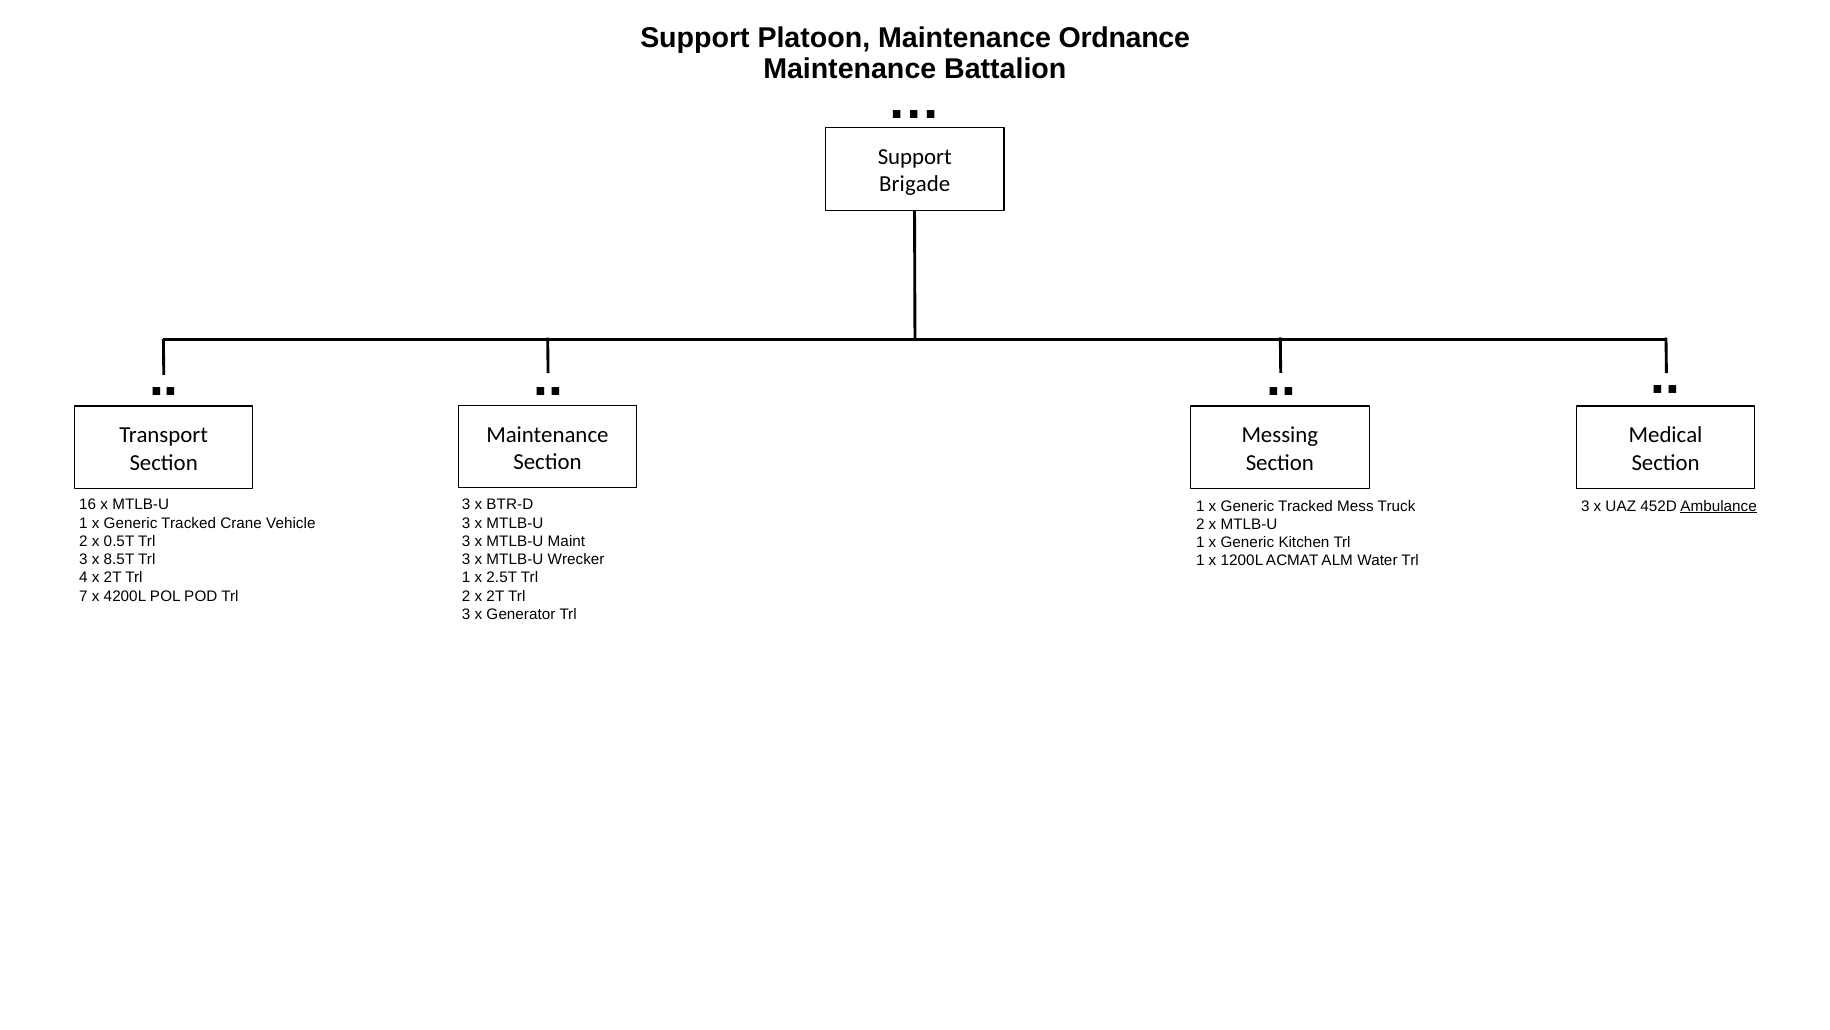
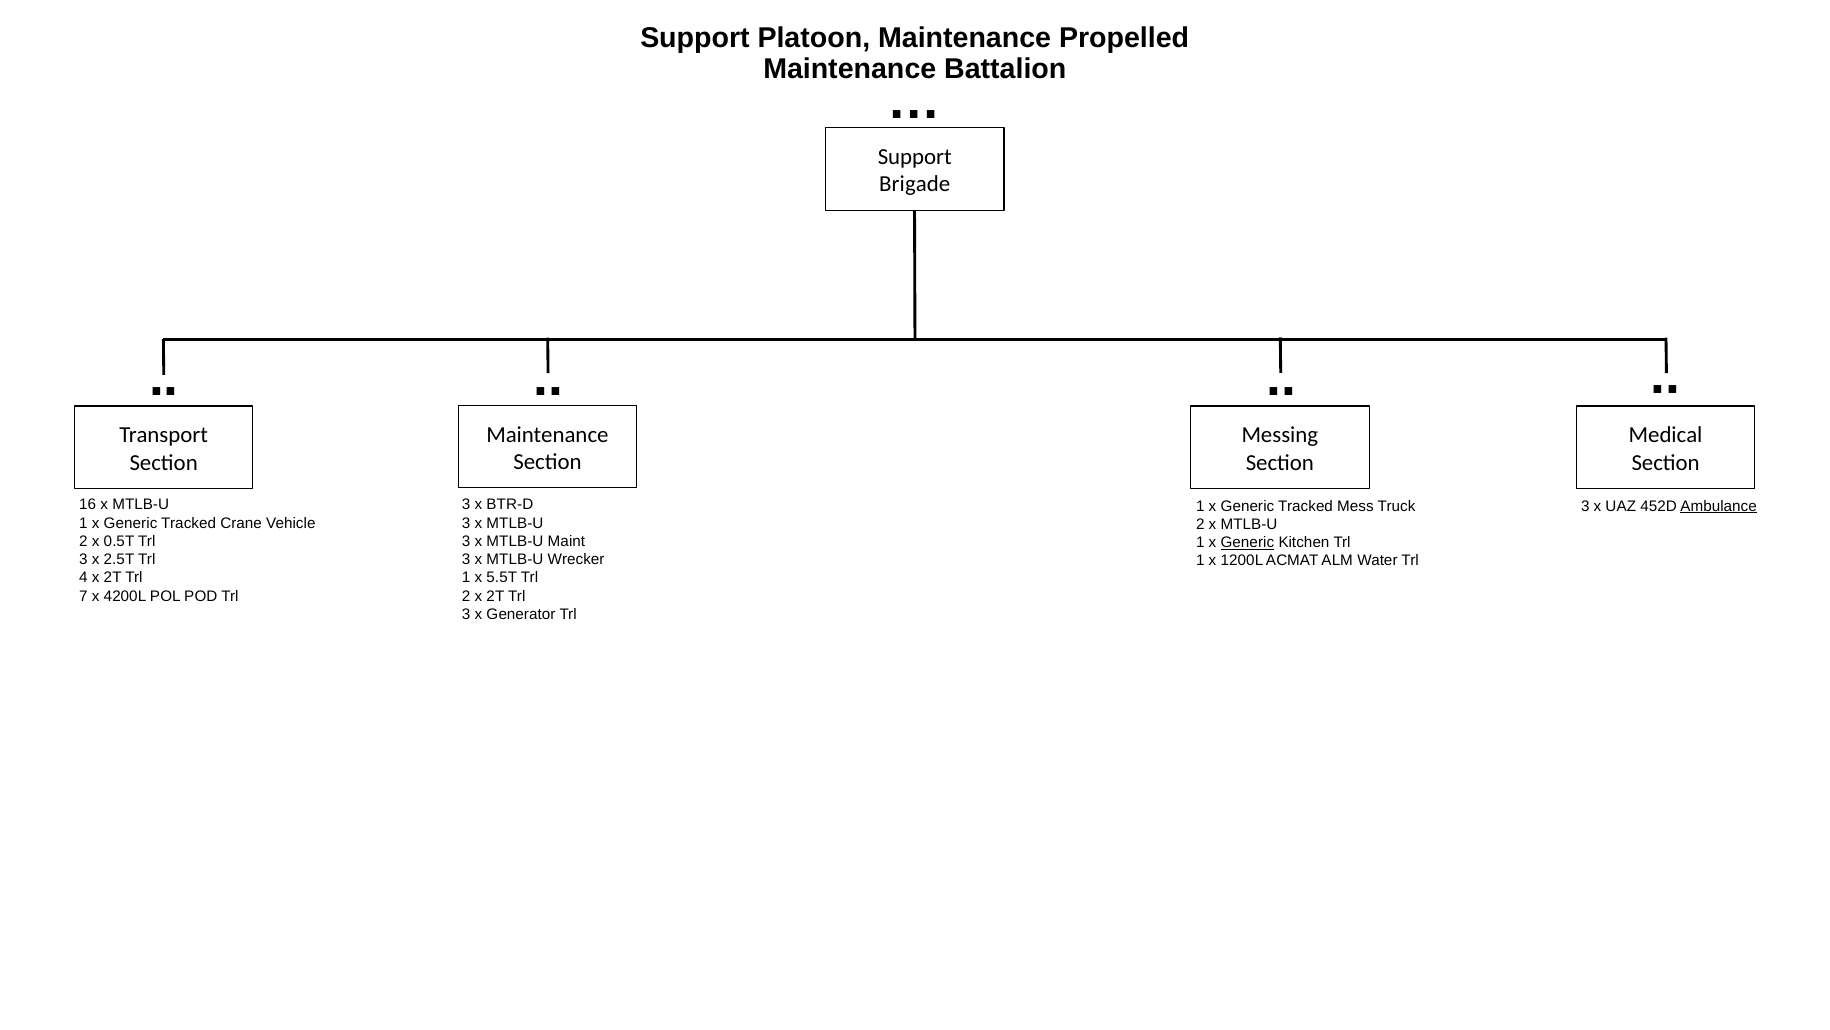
Ordnance: Ordnance -> Propelled
Generic at (1247, 542) underline: none -> present
8.5T: 8.5T -> 2.5T
2.5T: 2.5T -> 5.5T
